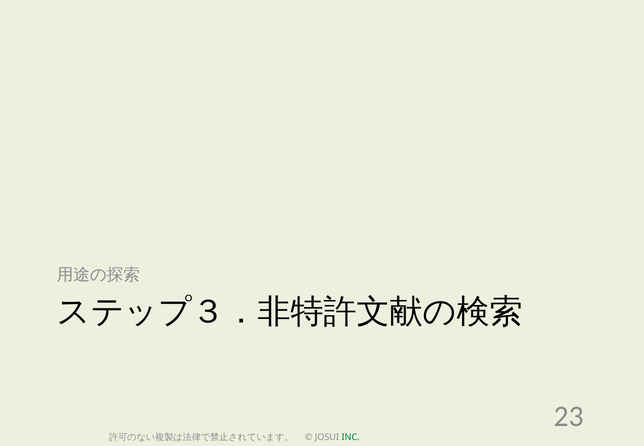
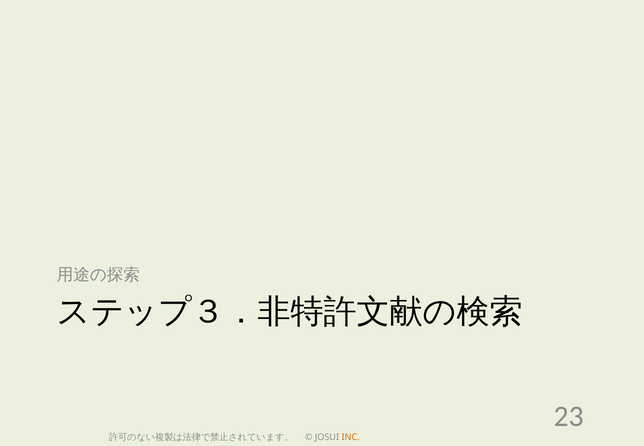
INC colour: green -> orange
